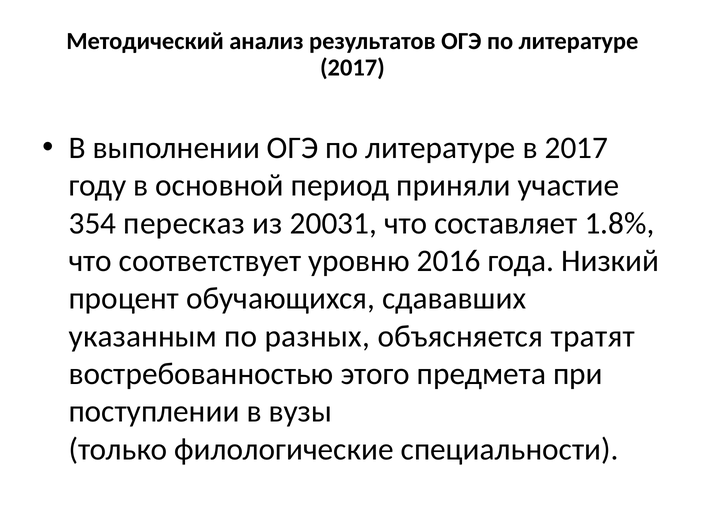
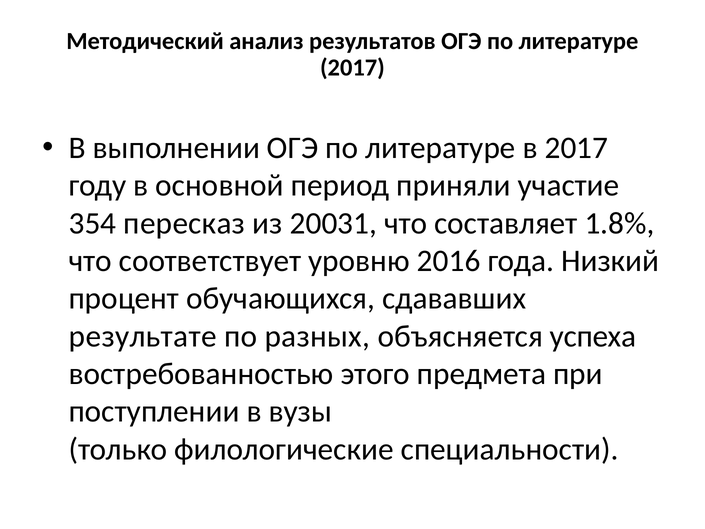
указанным: указанным -> результате
тратят: тратят -> успеха
